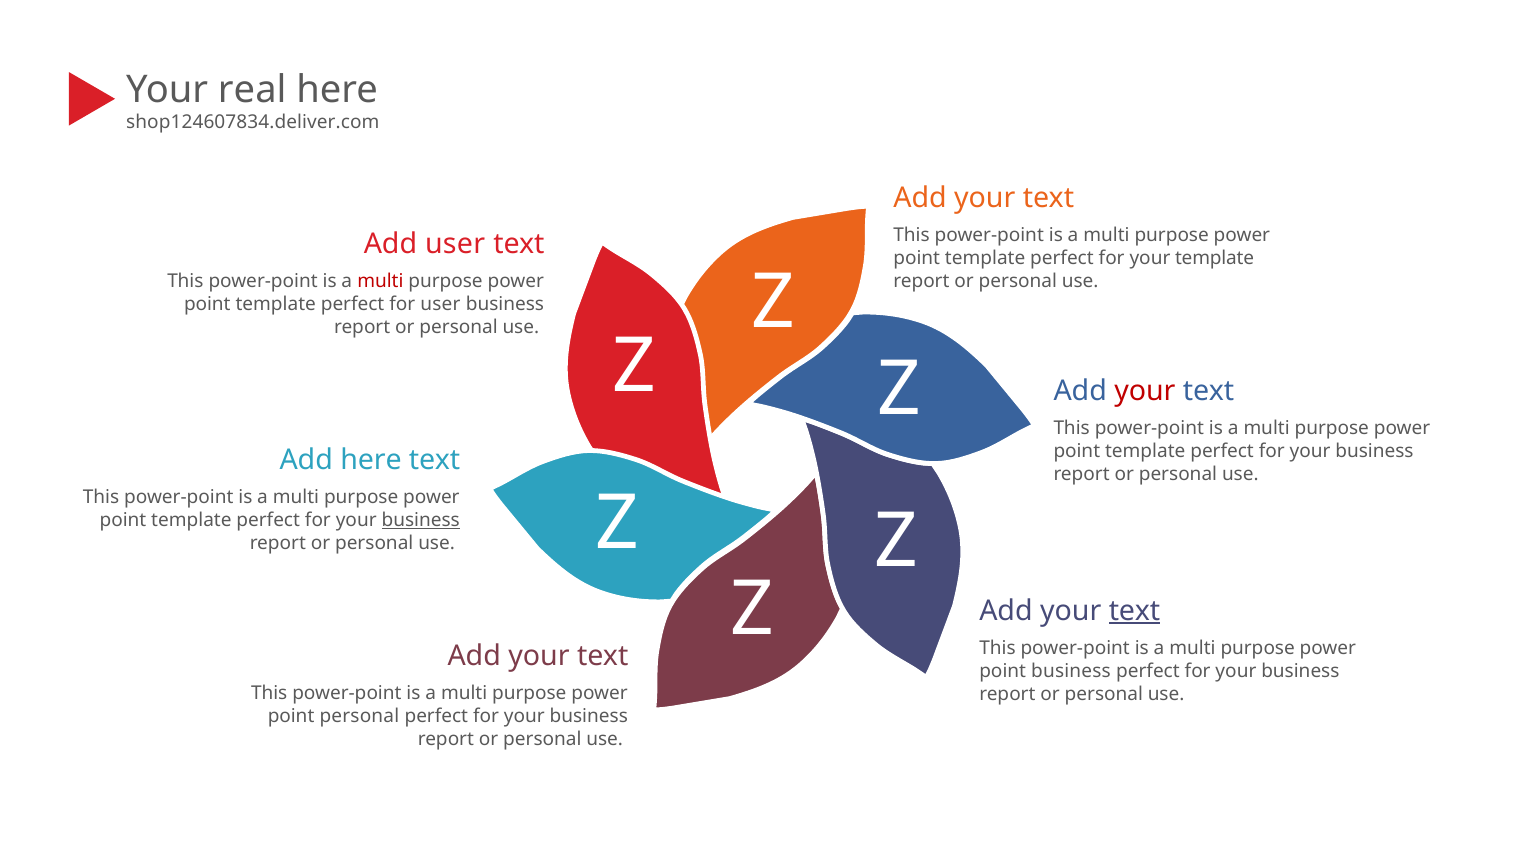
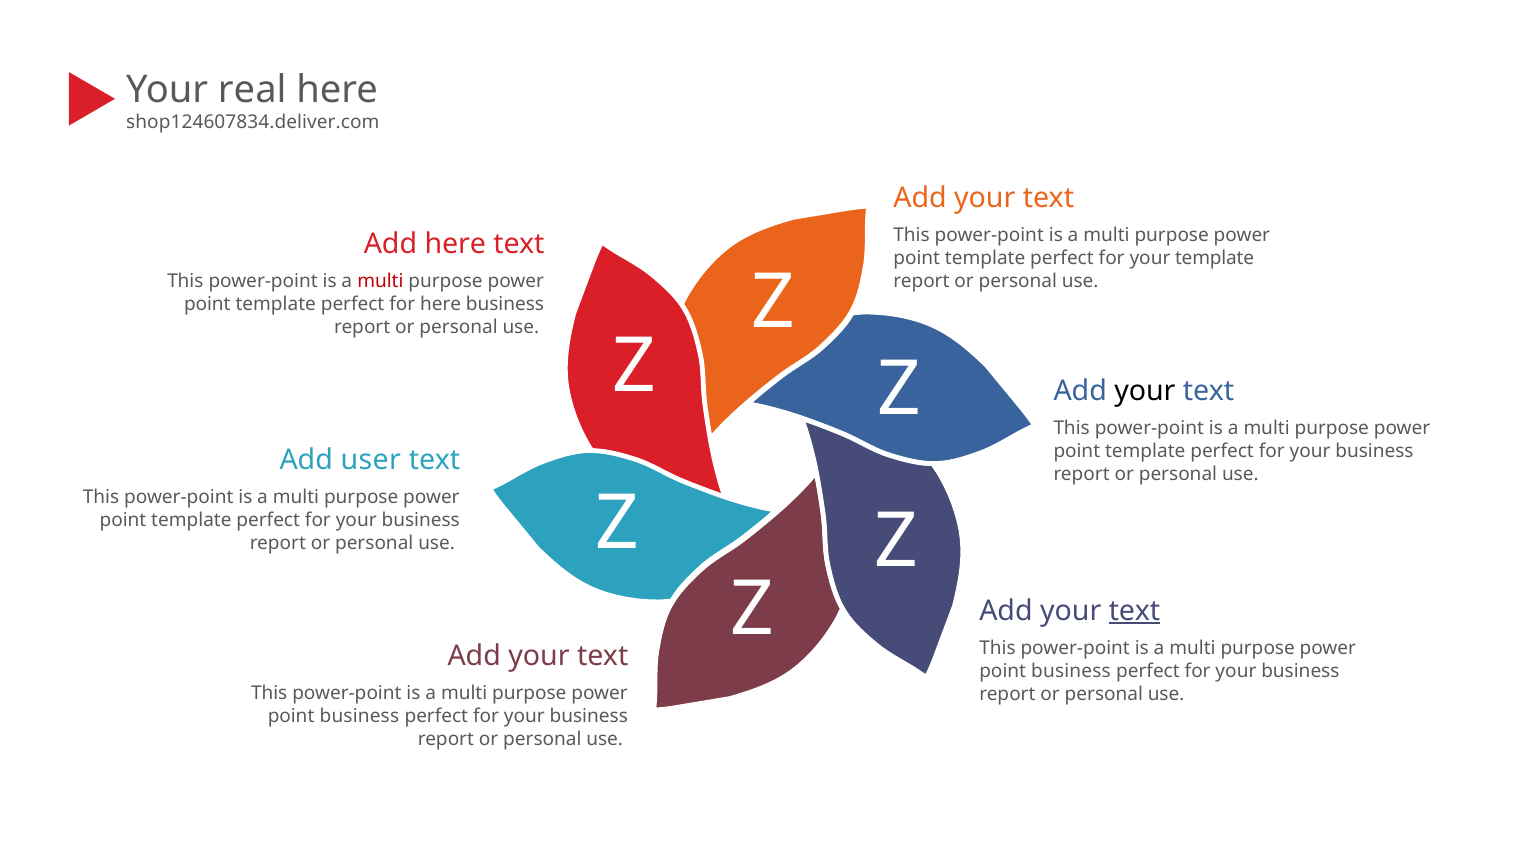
Add user: user -> here
for user: user -> here
your at (1145, 391) colour: red -> black
Add here: here -> user
business at (421, 520) underline: present -> none
personal at (359, 717): personal -> business
